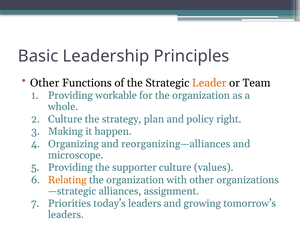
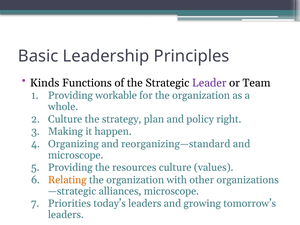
Other at (45, 83): Other -> Kinds
Leader colour: orange -> purple
reorganizing—alliances: reorganizing—alliances -> reorganizing—standard
supporter: supporter -> resources
alliances assignment: assignment -> microscope
